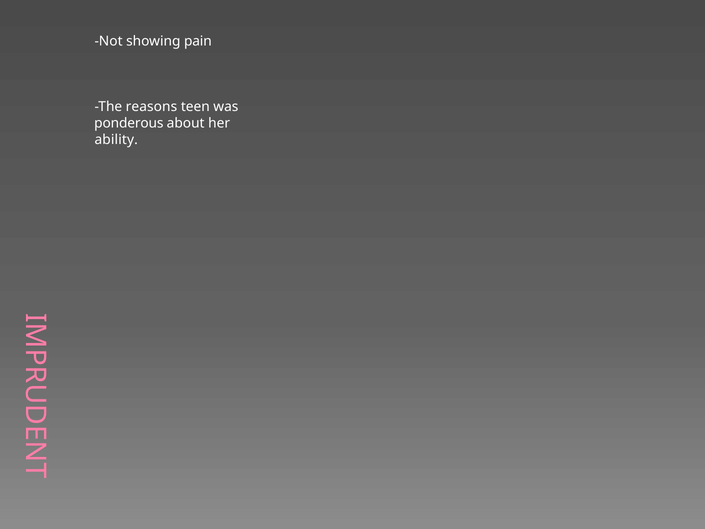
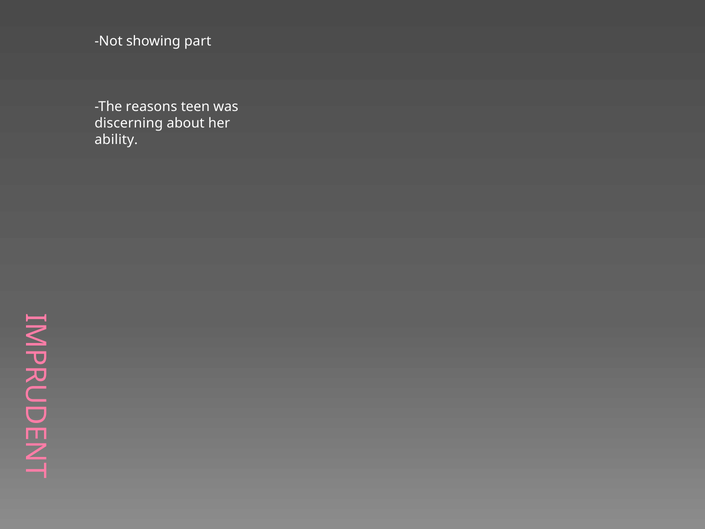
pain: pain -> part
ponderous: ponderous -> discerning
